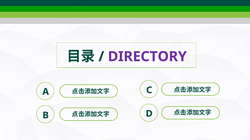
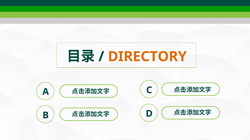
DIRECTORY colour: purple -> orange
